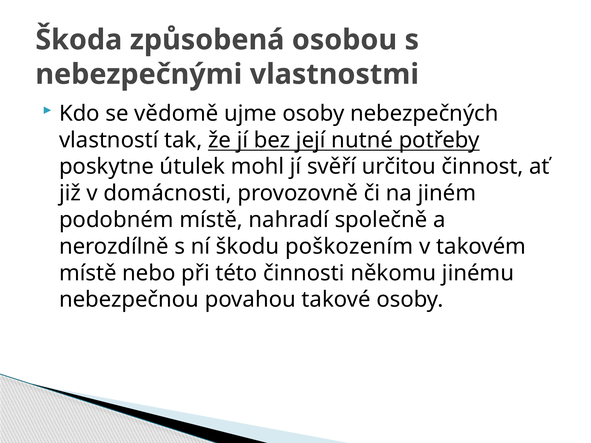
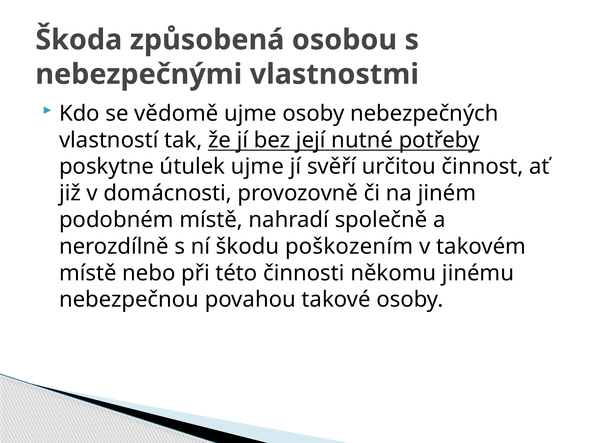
útulek mohl: mohl -> ujme
